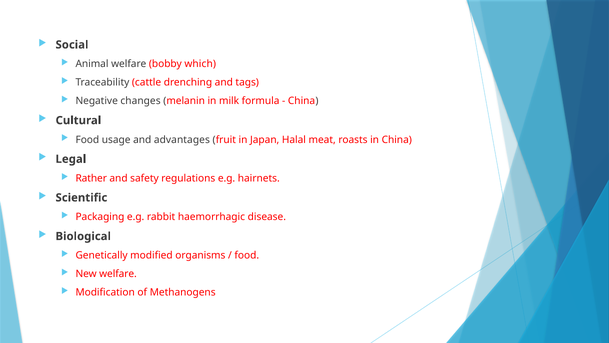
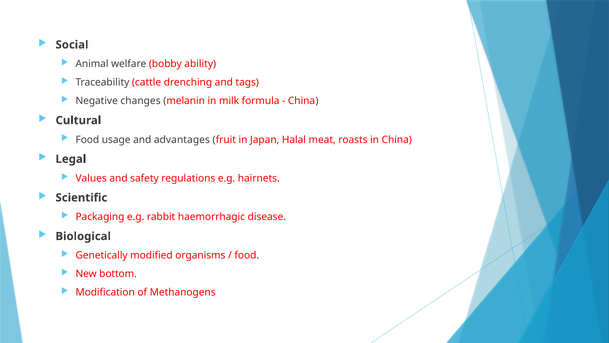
which: which -> ability
Rather: Rather -> Values
New welfare: welfare -> bottom
